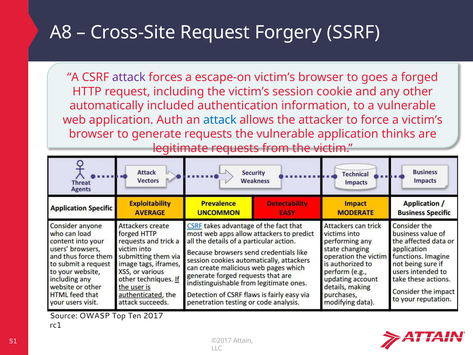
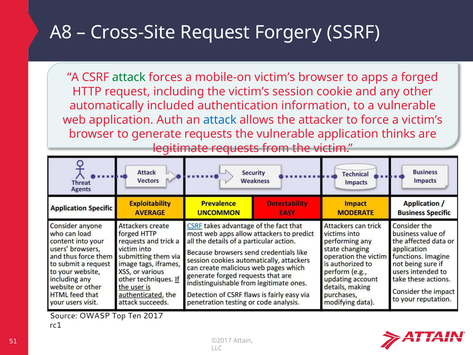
attack at (129, 77) colour: purple -> green
escape-on: escape-on -> mobile-on
goes: goes -> apps
